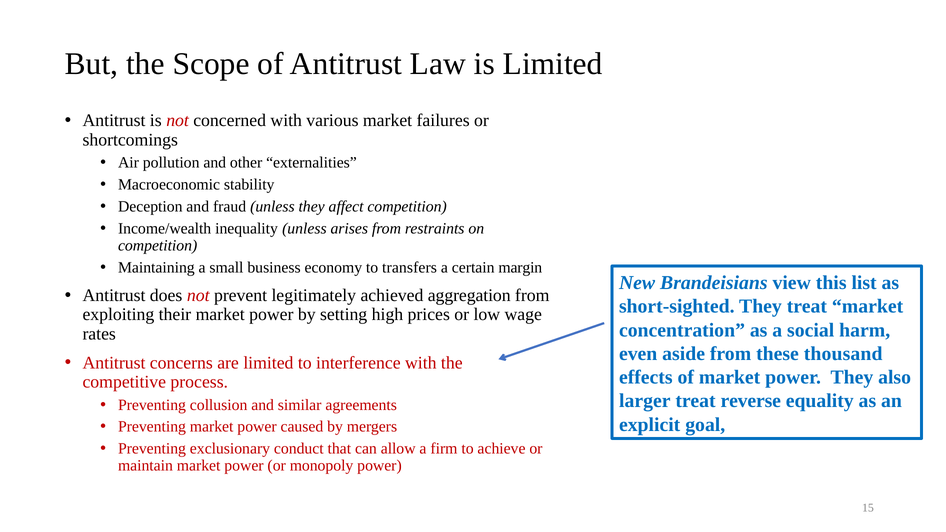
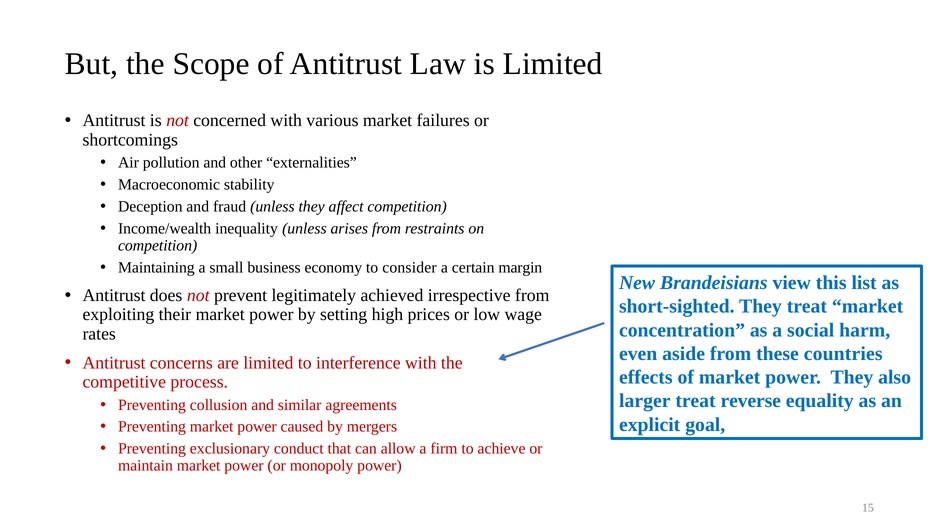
transfers: transfers -> consider
aggregation: aggregation -> irrespective
thousand: thousand -> countries
